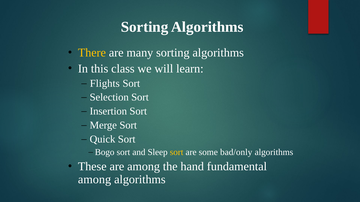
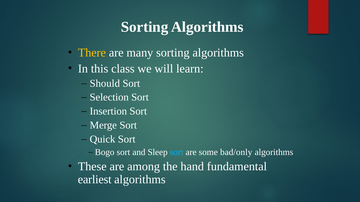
Flights: Flights -> Should
sort at (177, 153) colour: yellow -> light blue
among at (95, 180): among -> earliest
